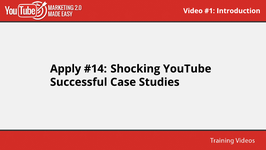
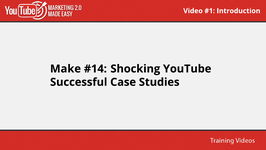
Apply: Apply -> Make
